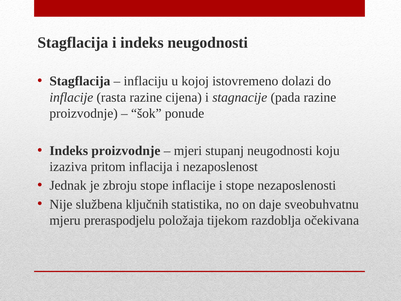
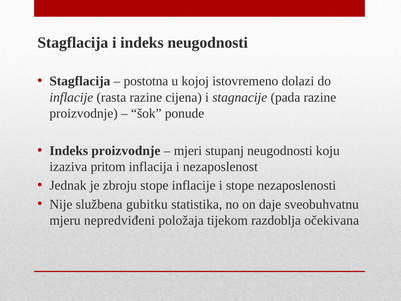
inflaciju: inflaciju -> postotna
ključnih: ključnih -> gubitku
preraspodjelu: preraspodjelu -> nepredviđeni
